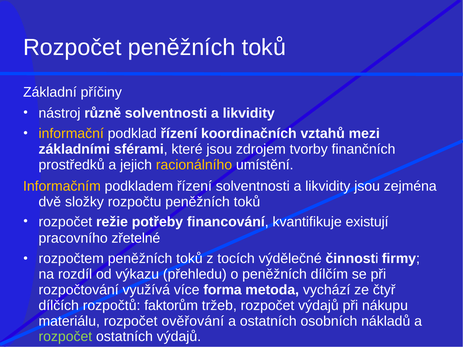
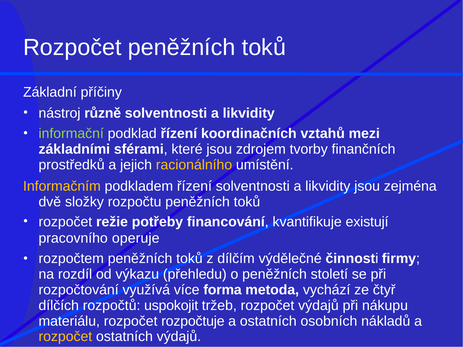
informační colour: yellow -> light green
zřetelné: zřetelné -> operuje
tocích: tocích -> dílčím
dílčím: dílčím -> století
faktorům: faktorům -> uspokojit
ověřování: ověřování -> rozpočtuje
rozpočet at (65, 337) colour: light green -> yellow
